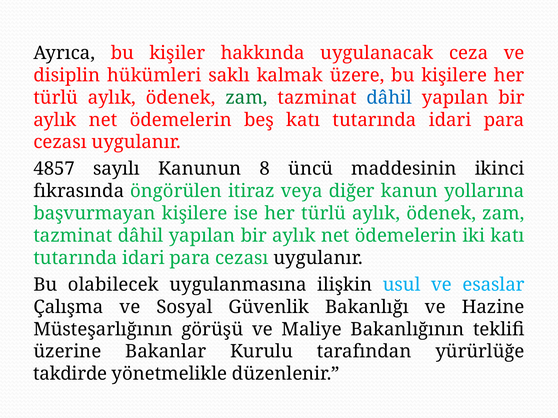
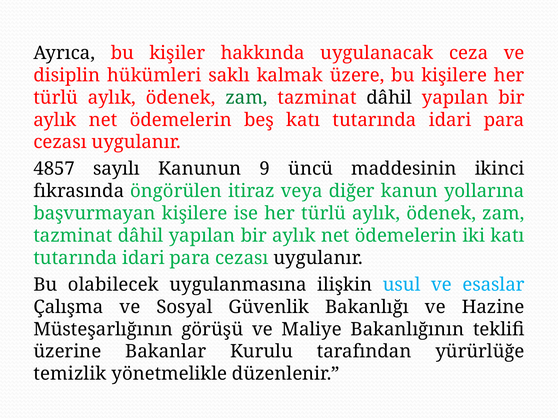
dâhil at (389, 98) colour: blue -> black
8: 8 -> 9
takdirde: takdirde -> temizlik
